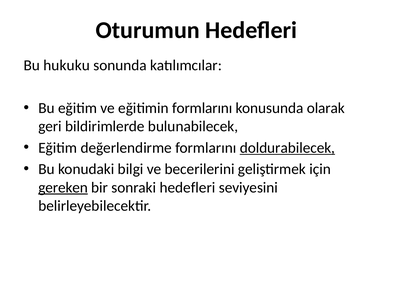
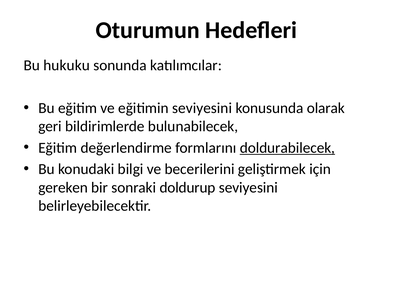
eğitimin formlarını: formlarını -> seviyesini
gereken underline: present -> none
sonraki hedefleri: hedefleri -> doldurup
